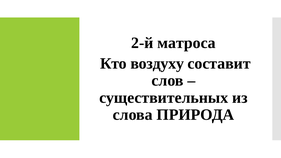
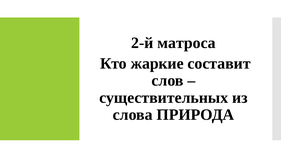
воздуху: воздуху -> жаркие
